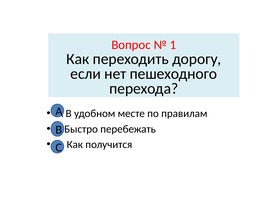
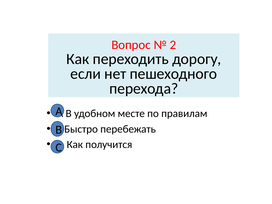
1: 1 -> 2
